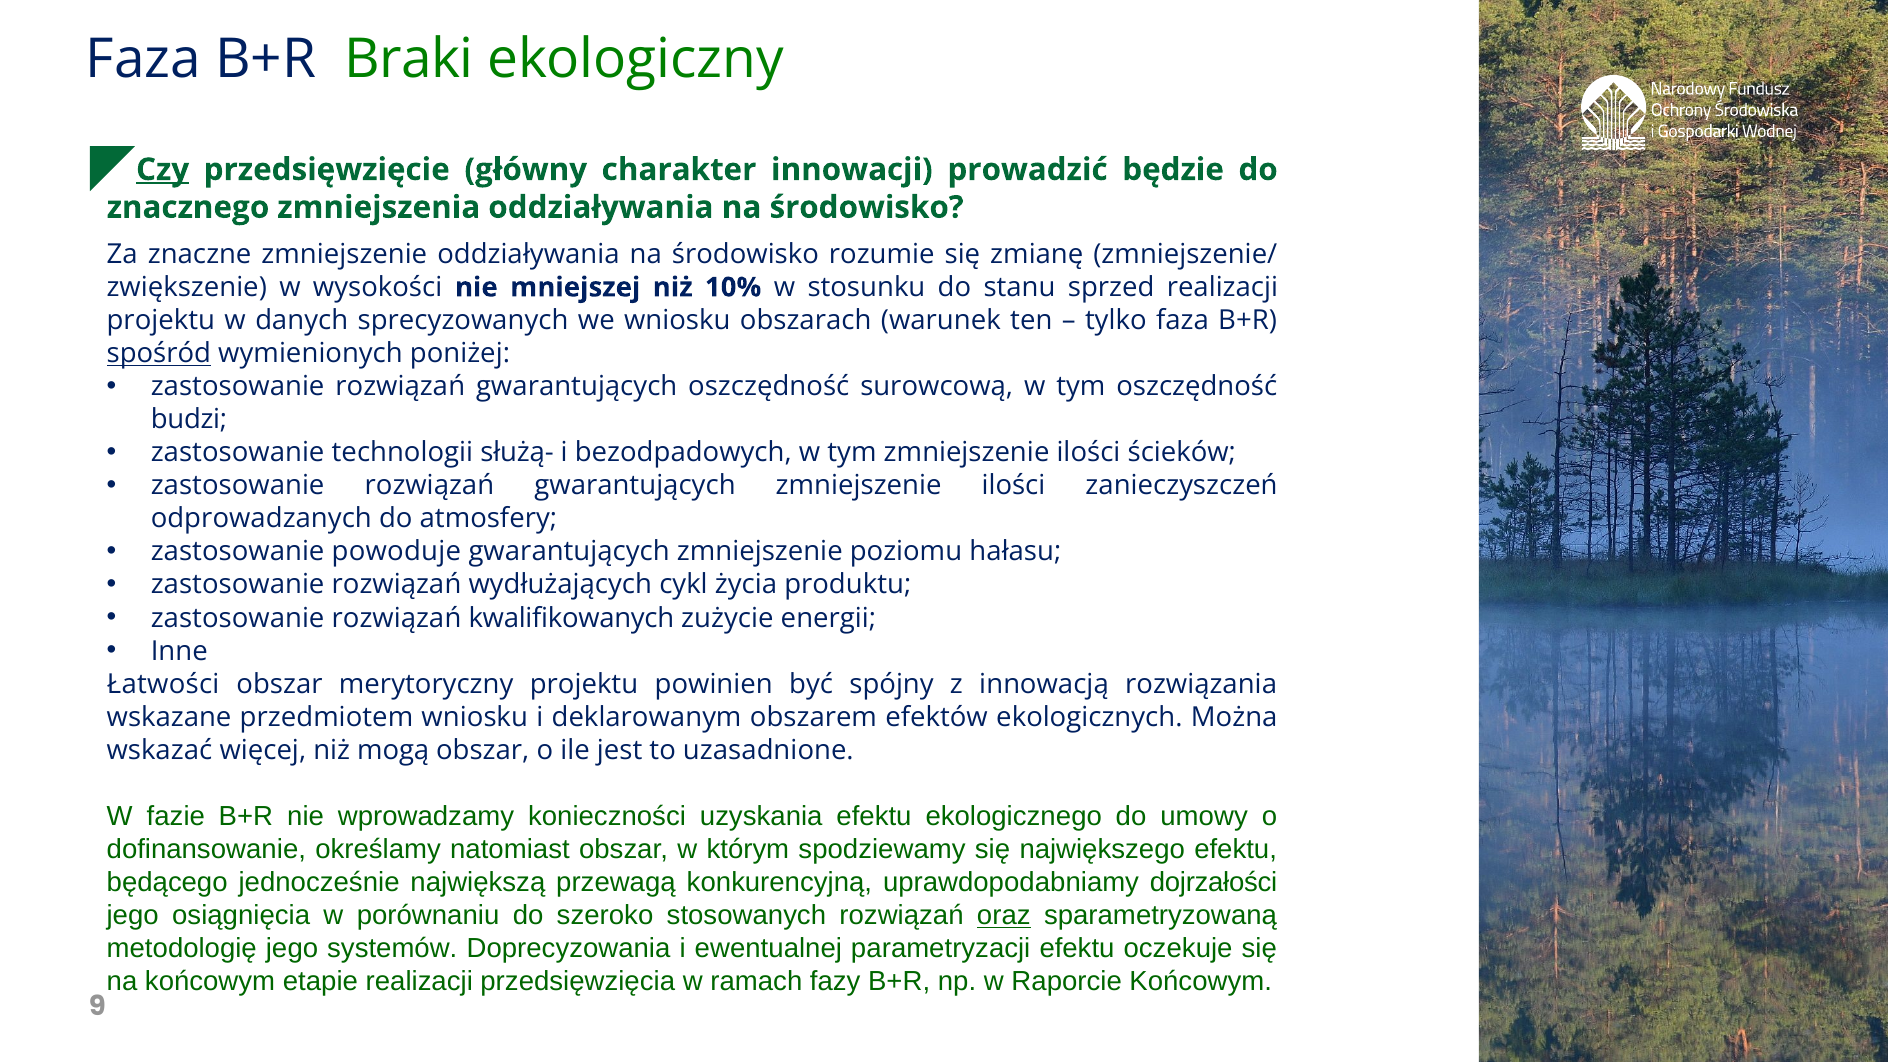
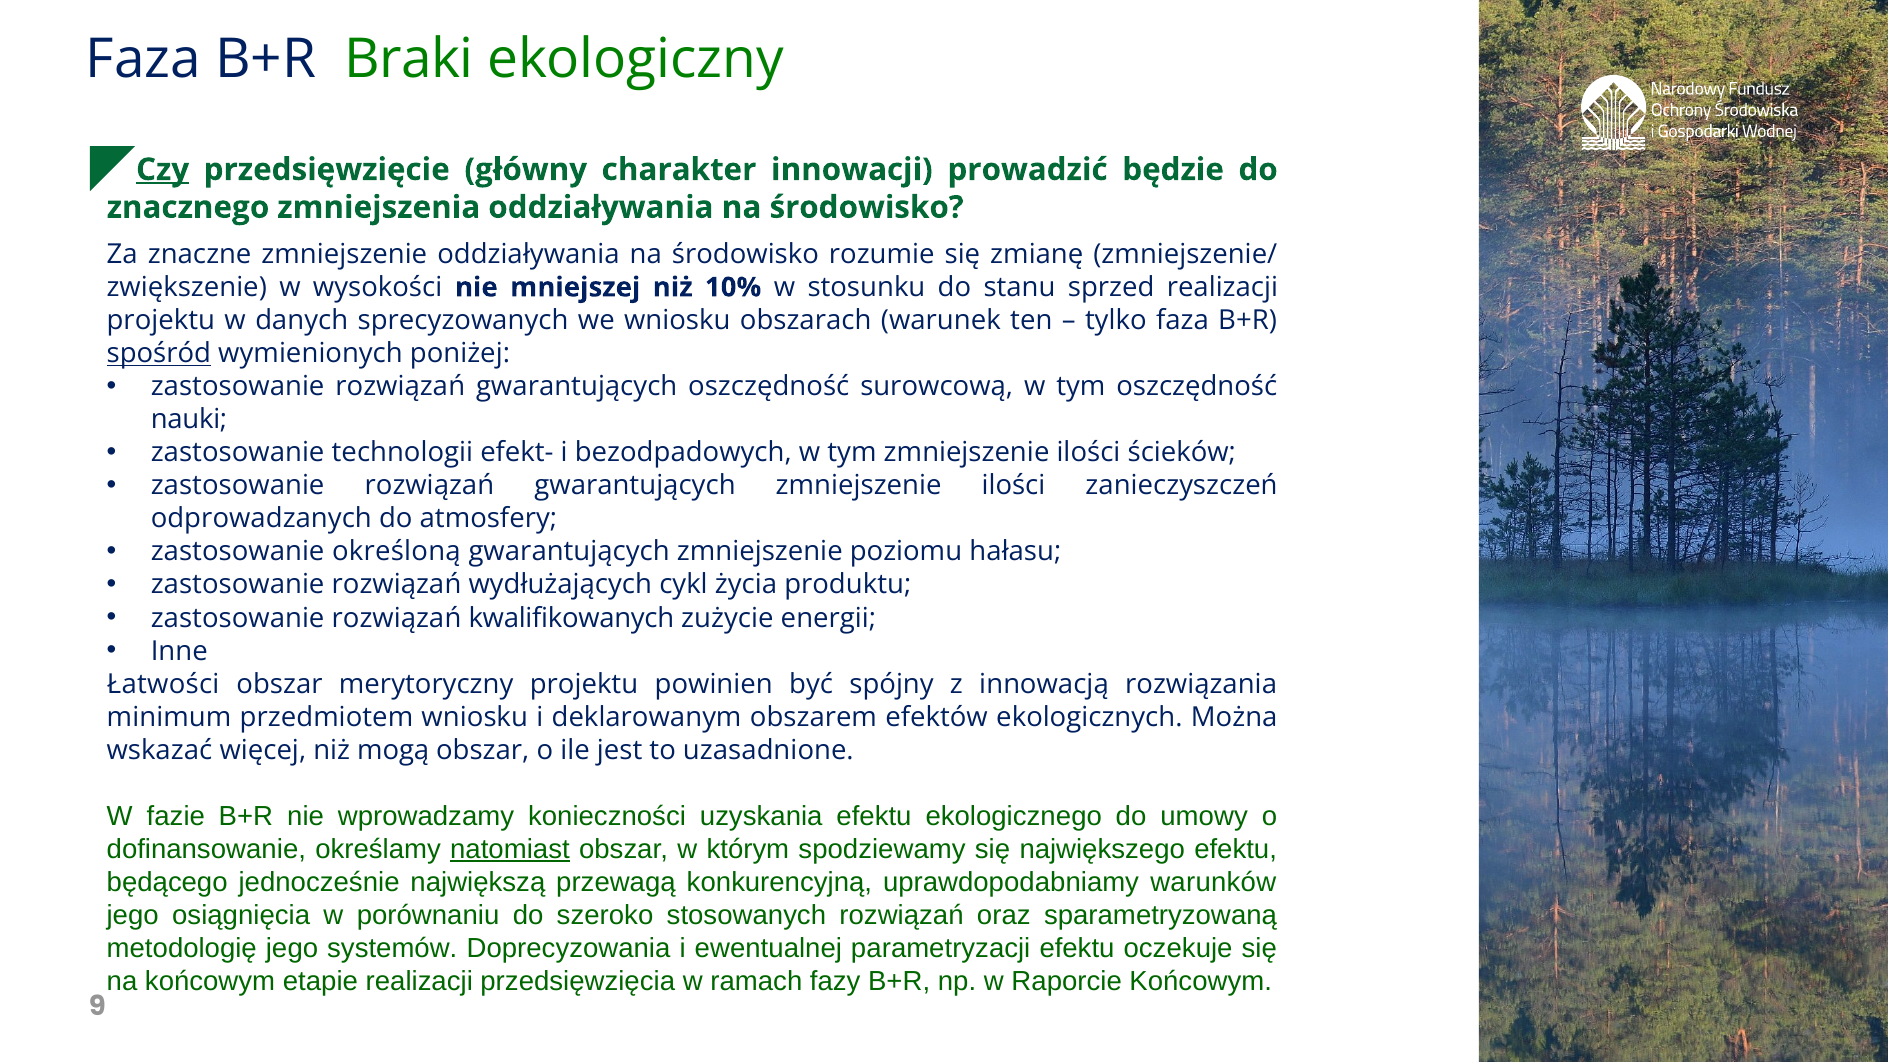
budzi: budzi -> nauki
służą-: służą- -> efekt-
powoduje: powoduje -> określoną
wskazane: wskazane -> minimum
natomiast underline: none -> present
dojrzałości: dojrzałości -> warunków
oraz underline: present -> none
